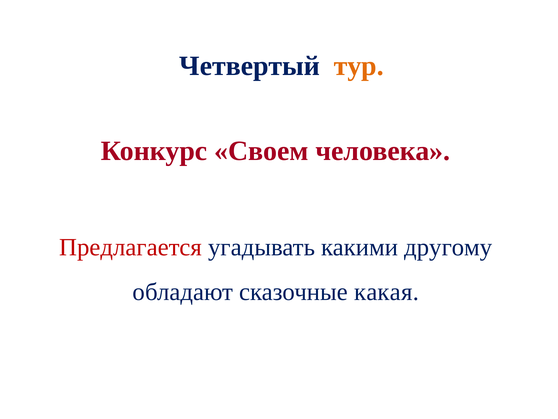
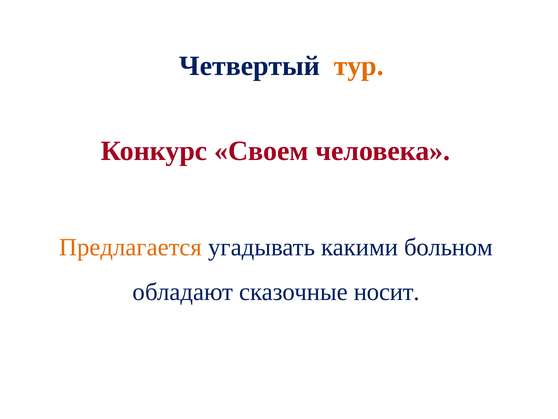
Предлагается colour: red -> orange
другому: другому -> больном
какая: какая -> носит
